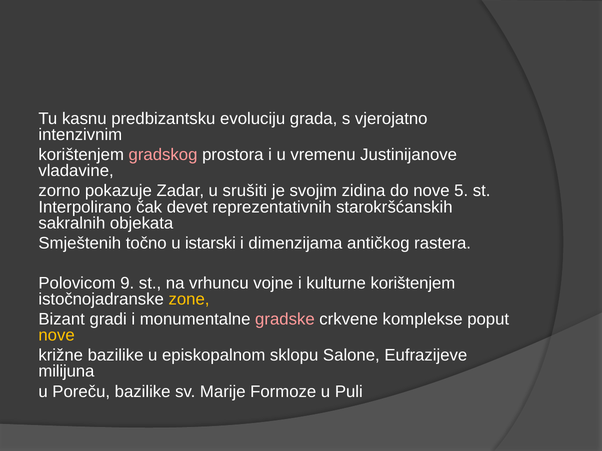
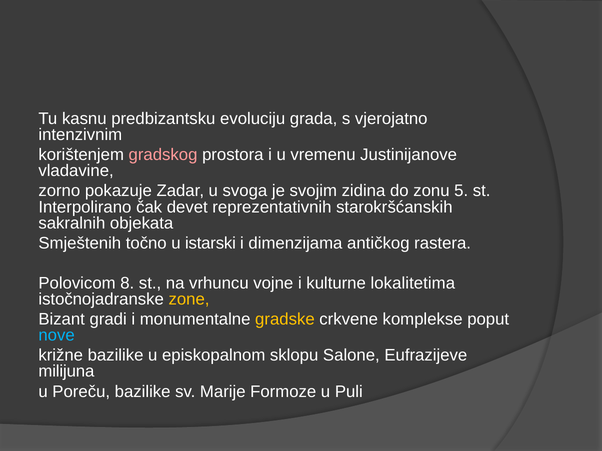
srušiti: srušiti -> svoga
do nove: nove -> zonu
9: 9 -> 8
kulturne korištenjem: korištenjem -> lokalitetima
gradske colour: pink -> yellow
nove at (57, 336) colour: yellow -> light blue
